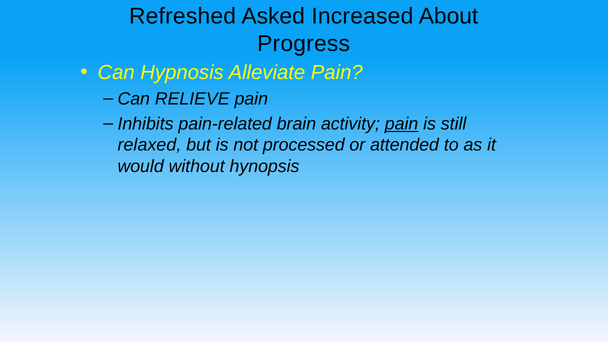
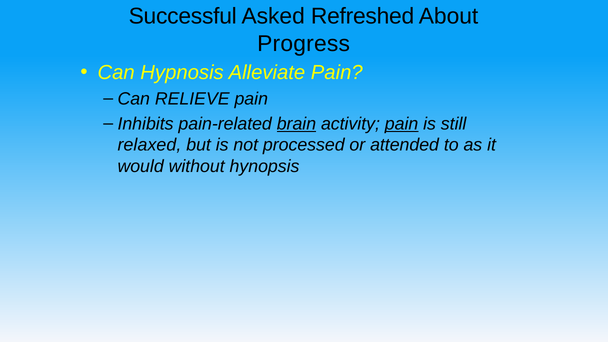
Refreshed: Refreshed -> Successful
Increased: Increased -> Refreshed
brain underline: none -> present
